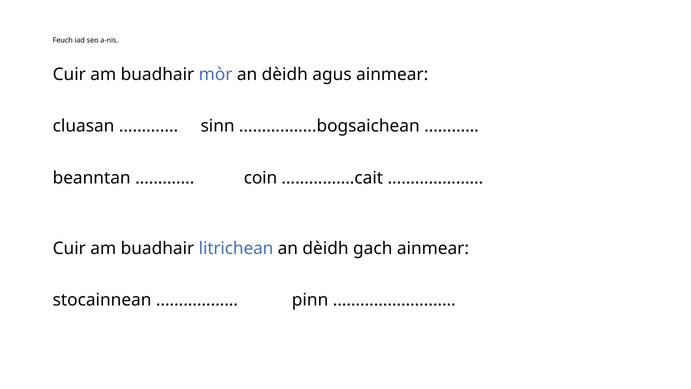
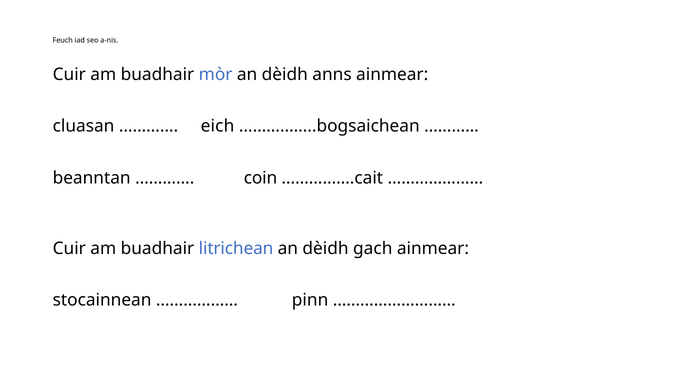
agus: agus -> anns
sinn: sinn -> eich
